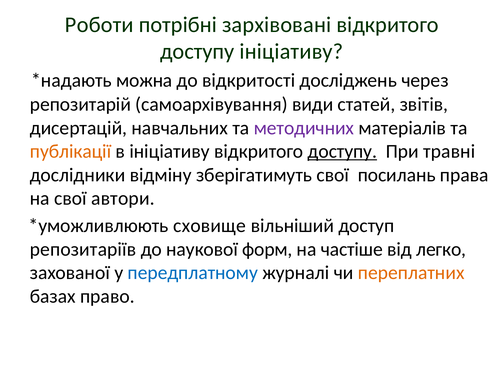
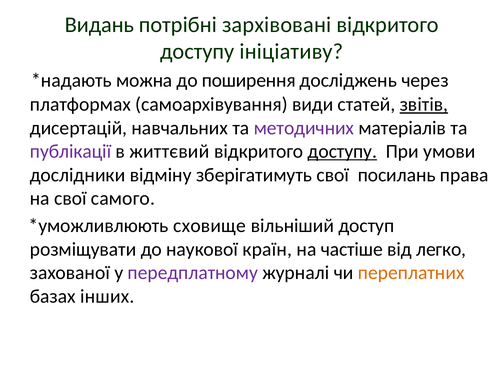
Роботи: Роботи -> Видань
відкритості: відкритості -> поширення
репозитарій: репозитарій -> платформах
звітів underline: none -> present
публікації colour: orange -> purple
в ініціативу: ініціативу -> життєвий
травні: травні -> умови
автори: автори -> самого
репозитаріїв: репозитаріїв -> розміщувати
форм: форм -> країн
передплатному colour: blue -> purple
право: право -> інших
